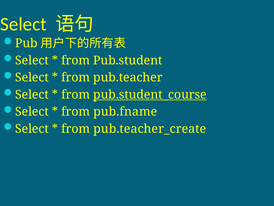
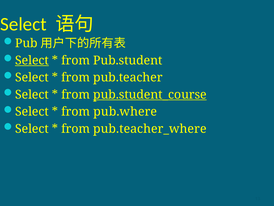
Select at (32, 60) underline: none -> present
pub.fname: pub.fname -> pub.where
pub.teacher_create: pub.teacher_create -> pub.teacher_where
